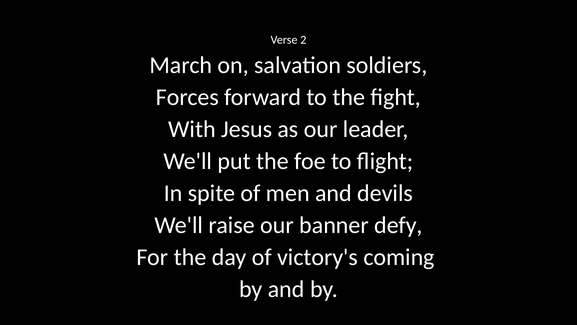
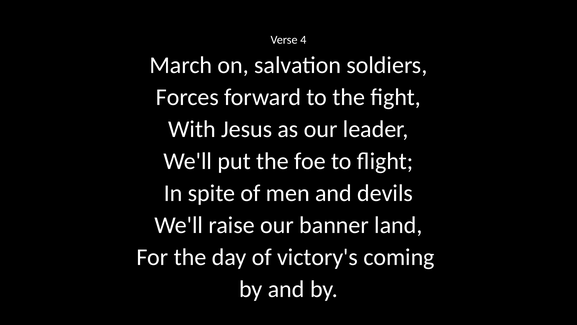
2: 2 -> 4
defy: defy -> land
